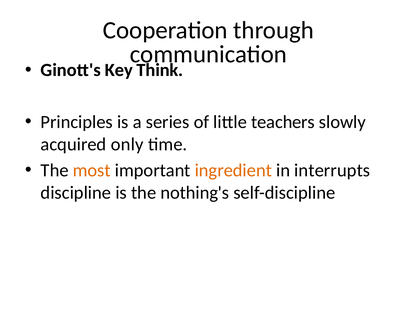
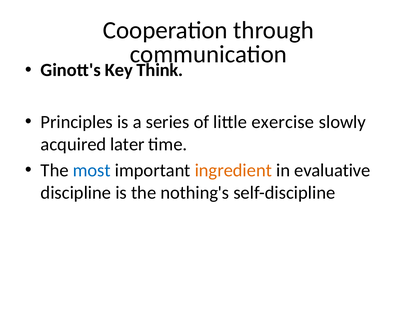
teachers: teachers -> exercise
only: only -> later
most colour: orange -> blue
interrupts: interrupts -> evaluative
